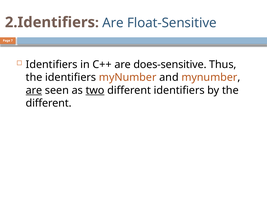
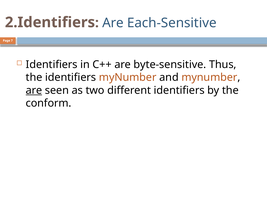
Float-Sensitive: Float-Sensitive -> Each-Sensitive
does-sensitive: does-sensitive -> byte-sensitive
two underline: present -> none
different at (49, 103): different -> conform
